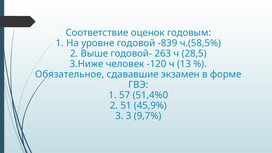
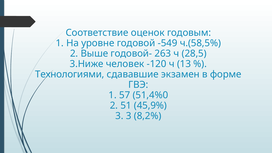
-839: -839 -> -549
Обязательное: Обязательное -> Технологиями
9,7%: 9,7% -> 8,2%
